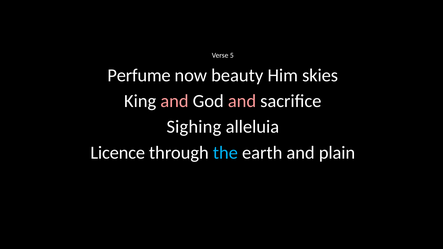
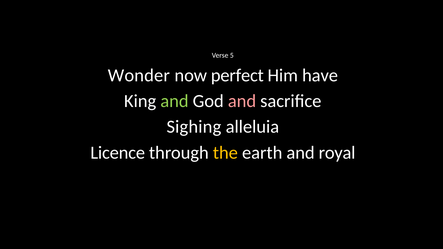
Perfume: Perfume -> Wonder
beauty: beauty -> perfect
skies: skies -> have
and at (174, 101) colour: pink -> light green
the colour: light blue -> yellow
plain: plain -> royal
